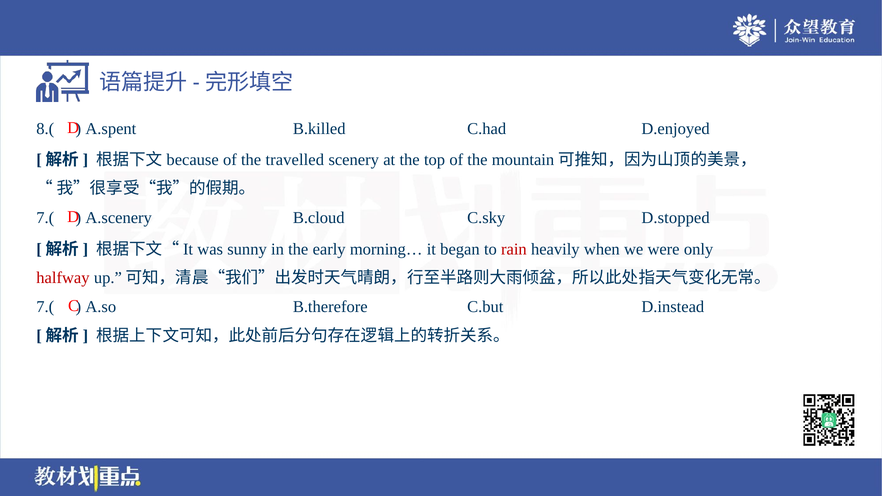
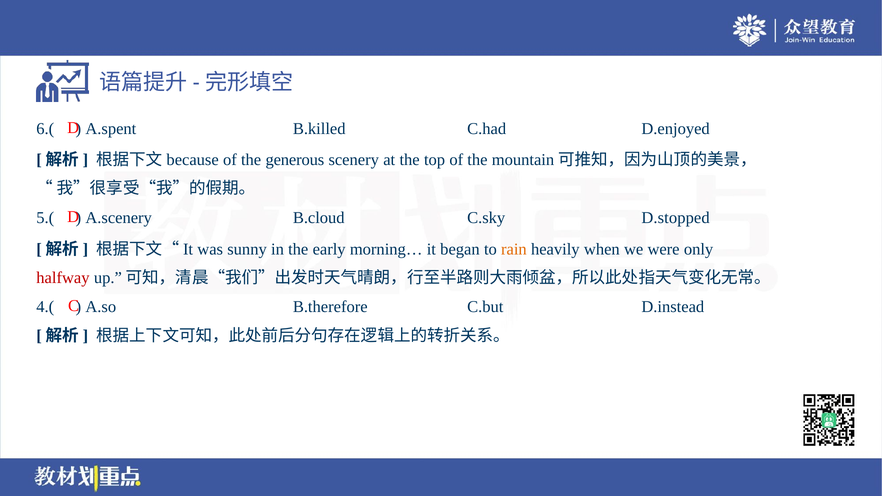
8.(: 8.( -> 6.(
travelled: travelled -> generous
7.( at (45, 218): 7.( -> 5.(
rain colour: red -> orange
7.( at (45, 307): 7.( -> 4.(
